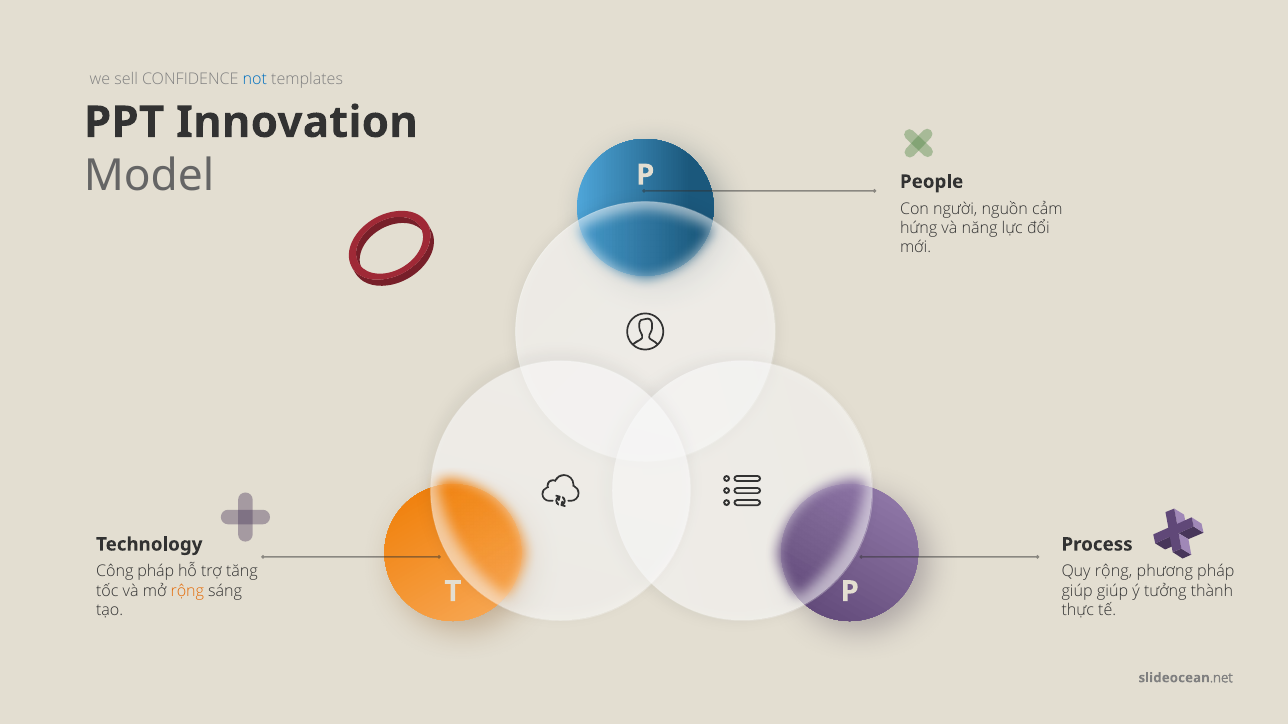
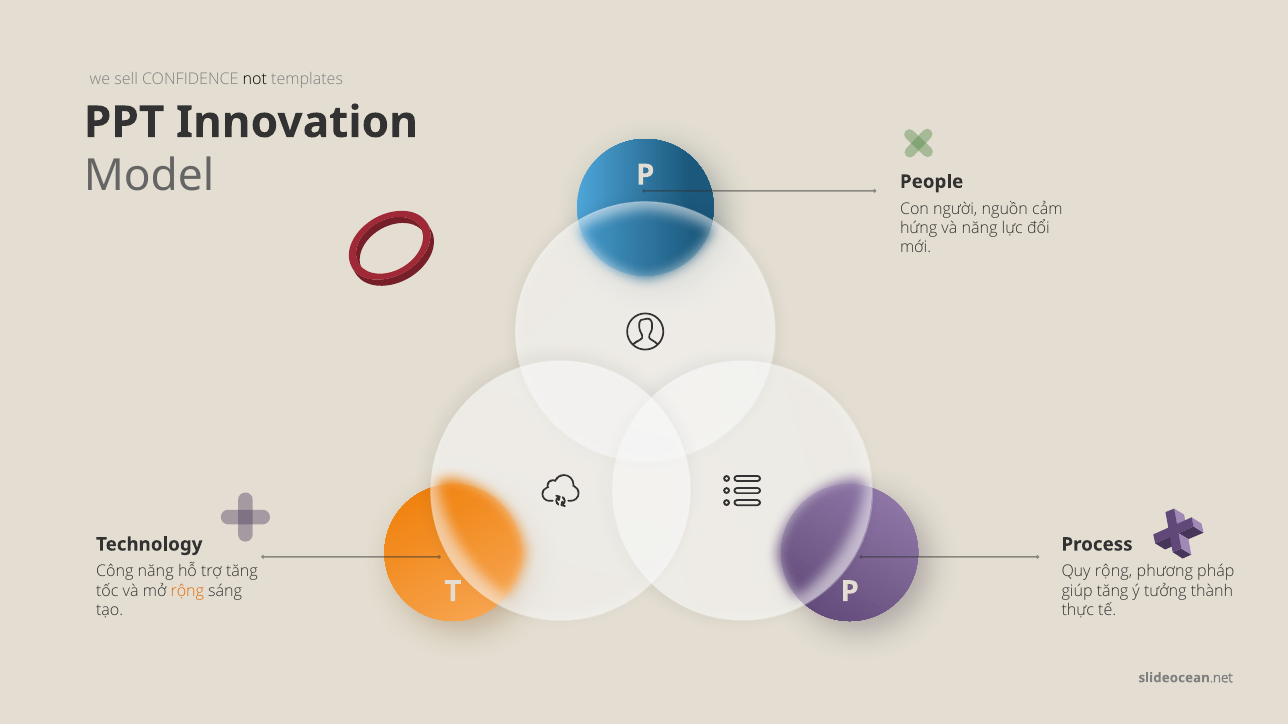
not colour: blue -> black
Công pháp: pháp -> năng
giúp giúp: giúp -> tăng
